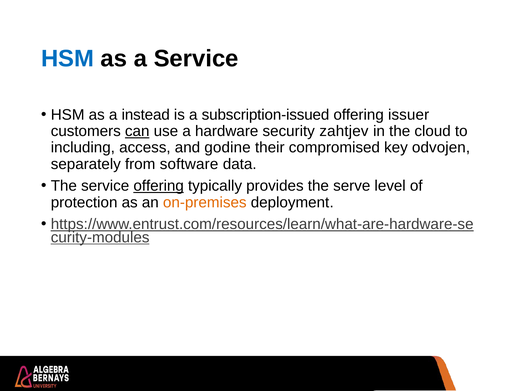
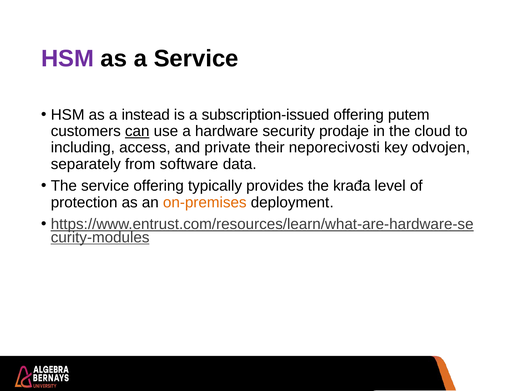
HSM at (68, 58) colour: blue -> purple
issuer: issuer -> putem
zahtjev: zahtjev -> prodaje
godine: godine -> private
compromised: compromised -> neporecivosti
offering at (159, 186) underline: present -> none
serve: serve -> krađa
